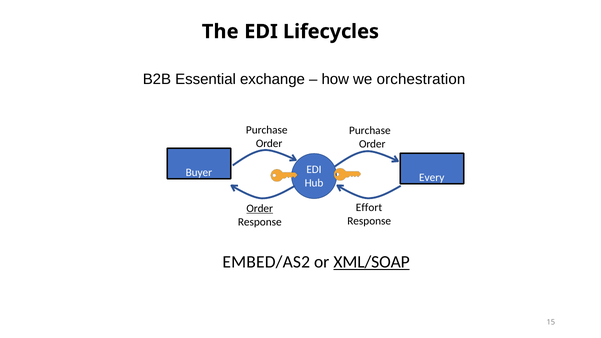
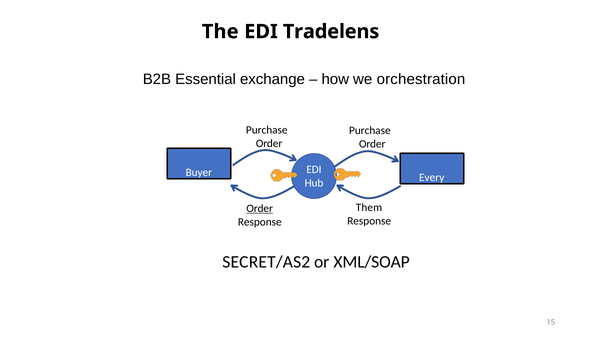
Lifecycles: Lifecycles -> Tradelens
Effort: Effort -> Them
EMBED/AS2: EMBED/AS2 -> SECRET/AS2
XML/SOAP underline: present -> none
